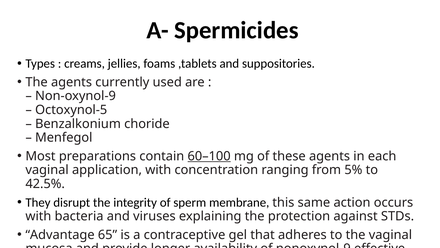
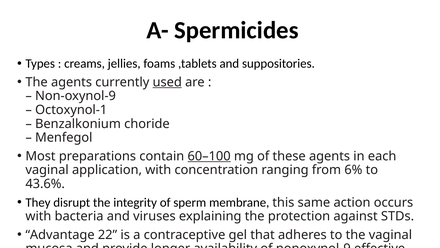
used underline: none -> present
Octoxynol-5: Octoxynol-5 -> Octoxynol-1
5%: 5% -> 6%
42.5%: 42.5% -> 43.6%
65: 65 -> 22
